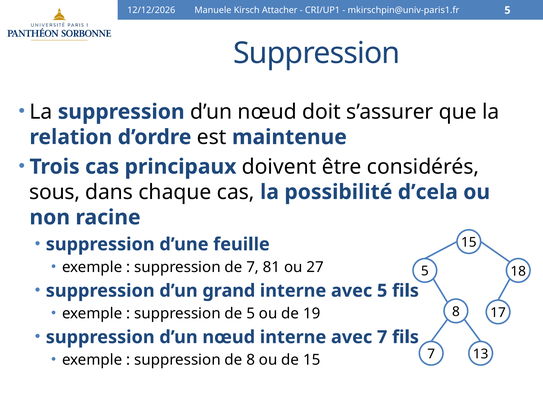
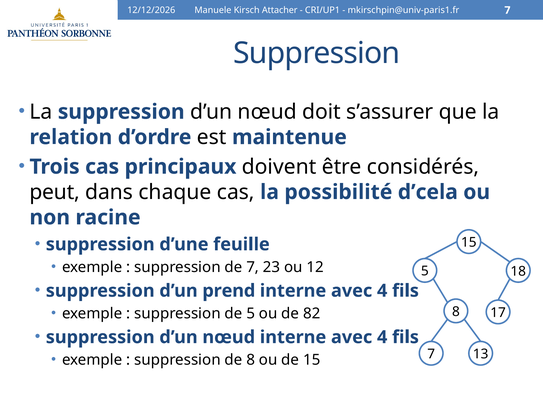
mkirschpin@univ-paris1.fr 5: 5 -> 7
sous: sous -> peut
81: 81 -> 23
27: 27 -> 12
grand: grand -> prend
5 at (382, 291): 5 -> 4
19: 19 -> 82
nœud interne avec 7: 7 -> 4
